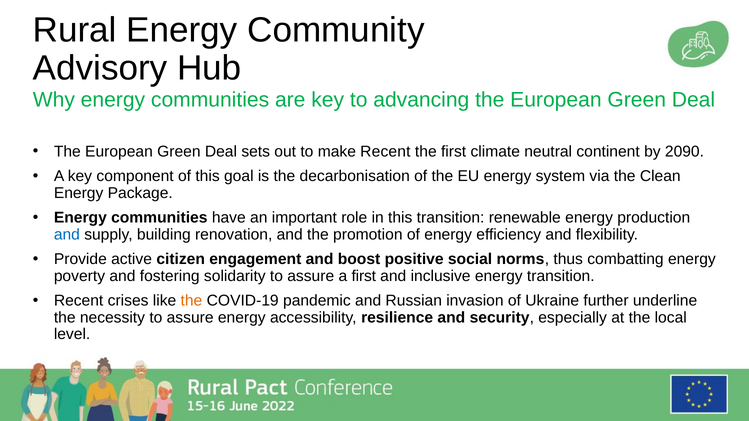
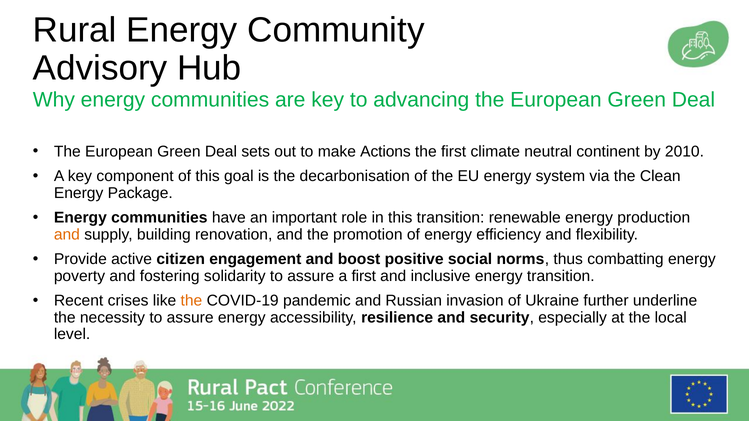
make Recent: Recent -> Actions
2090: 2090 -> 2010
and at (67, 235) colour: blue -> orange
